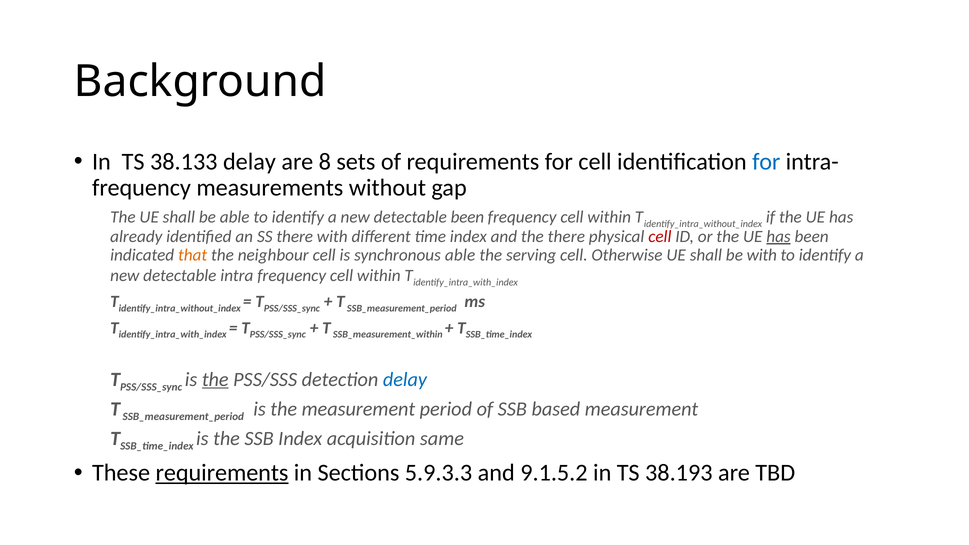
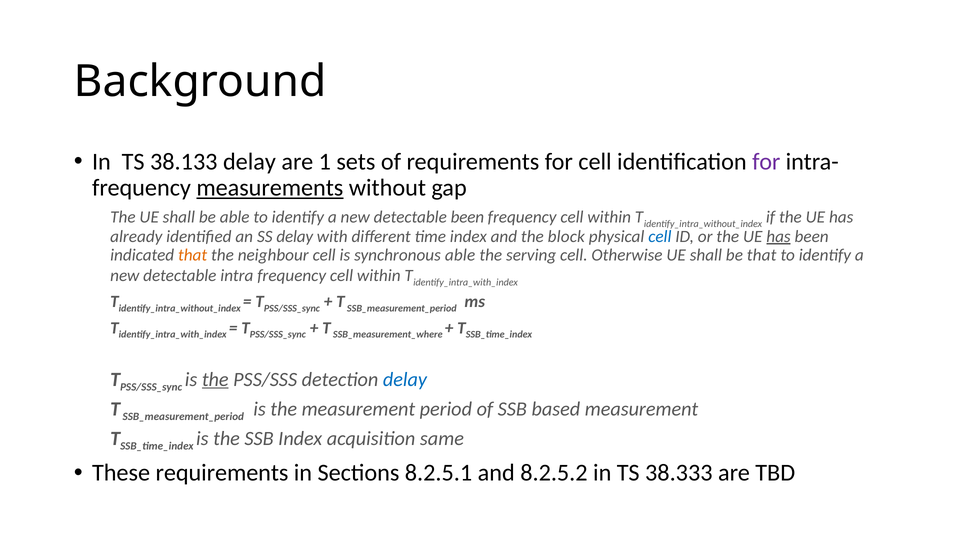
8: 8 -> 1
for at (766, 162) colour: blue -> purple
measurements underline: none -> present
SS there: there -> delay
the there: there -> block
cell at (660, 236) colour: red -> blue
be with: with -> that
SSB_measurement_within: SSB_measurement_within -> SSB_measurement_where
requirements at (222, 473) underline: present -> none
5.9.3.3: 5.9.3.3 -> 8.2.5.1
9.1.5.2: 9.1.5.2 -> 8.2.5.2
38.193: 38.193 -> 38.333
